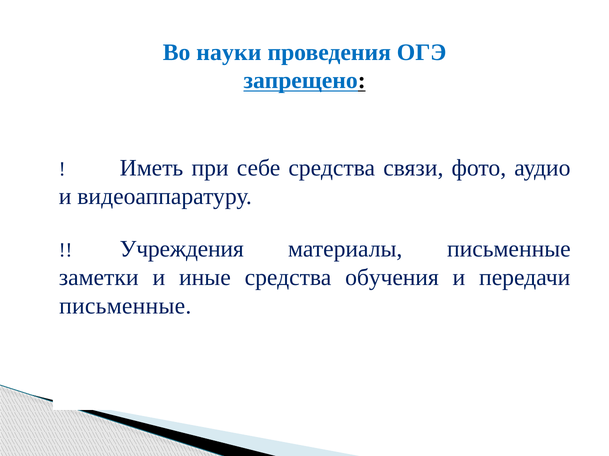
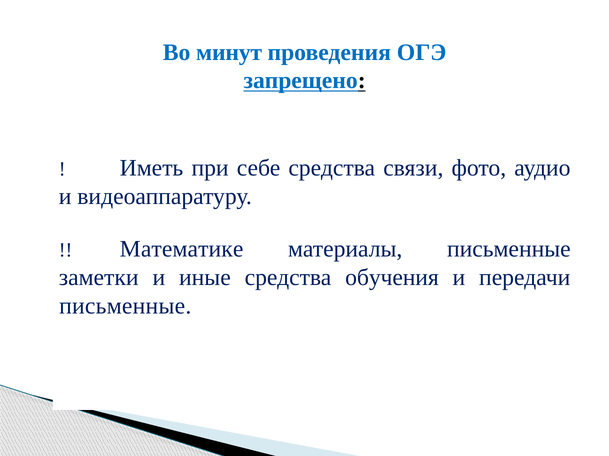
науки: науки -> минут
Учреждения: Учреждения -> Математике
